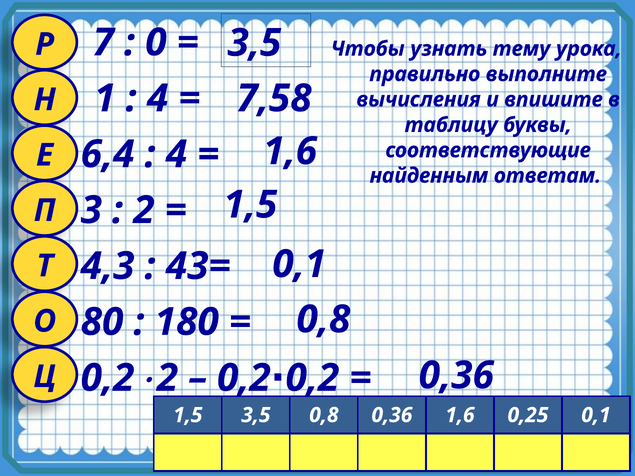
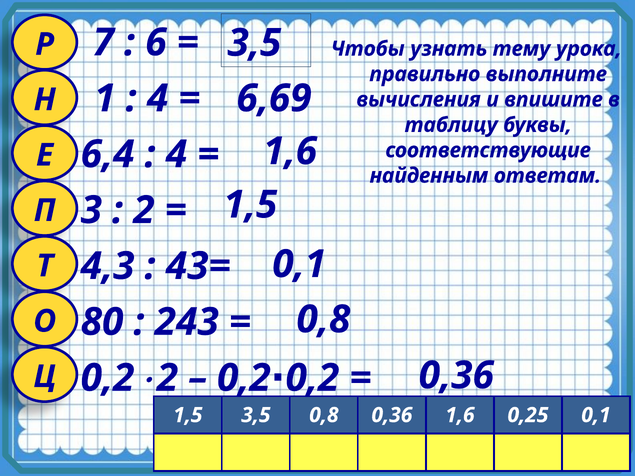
0: 0 -> 6
7,58: 7,58 -> 6,69
180: 180 -> 243
